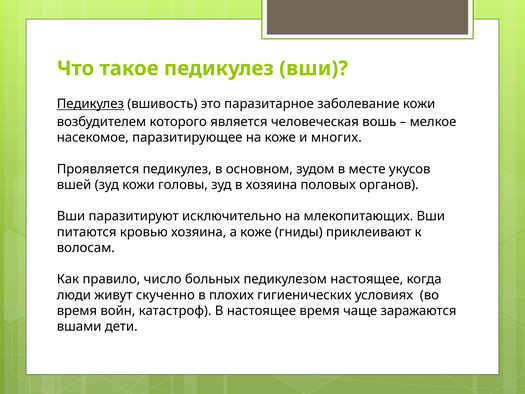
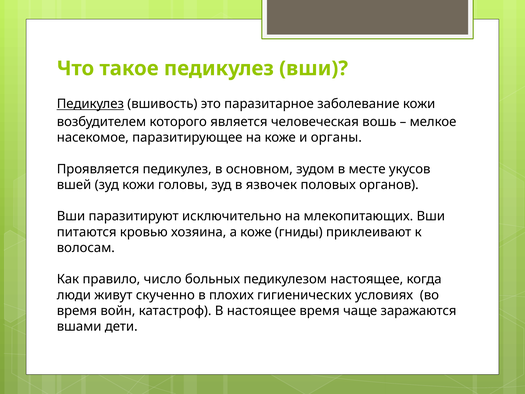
многих: многих -> органы
в хозяина: хозяина -> язвочек
